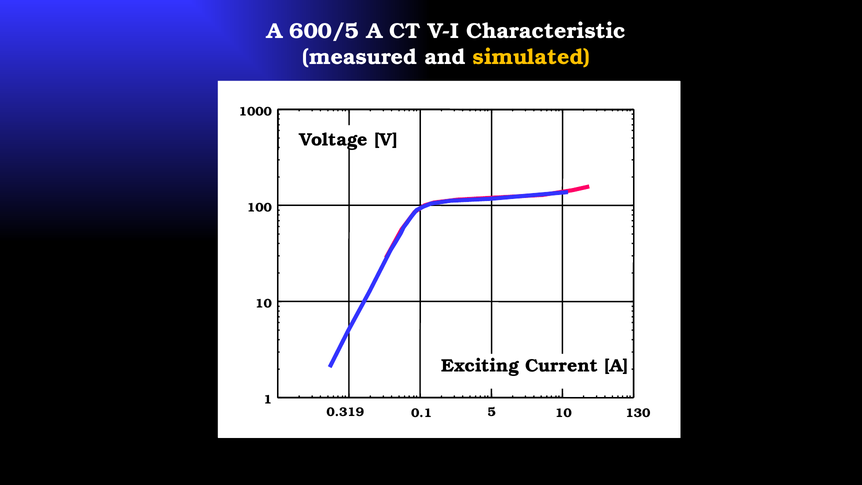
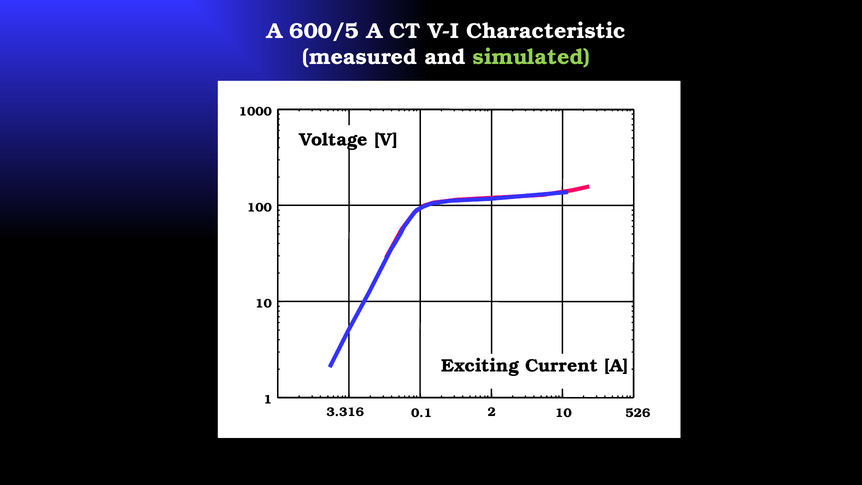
simulated colour: yellow -> light green
0.319: 0.319 -> 3.316
5: 5 -> 2
130: 130 -> 526
